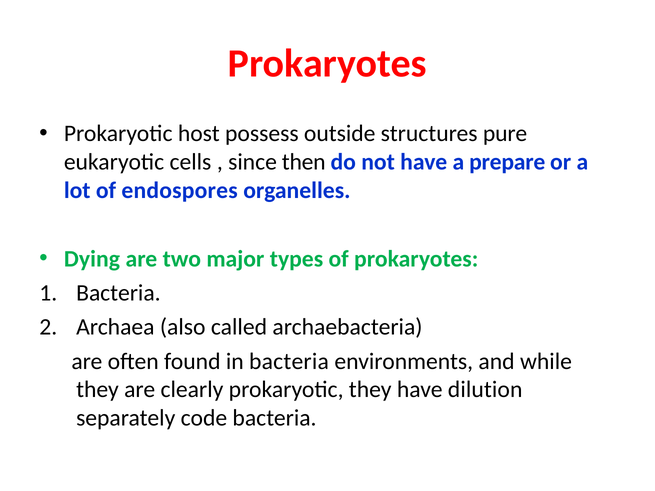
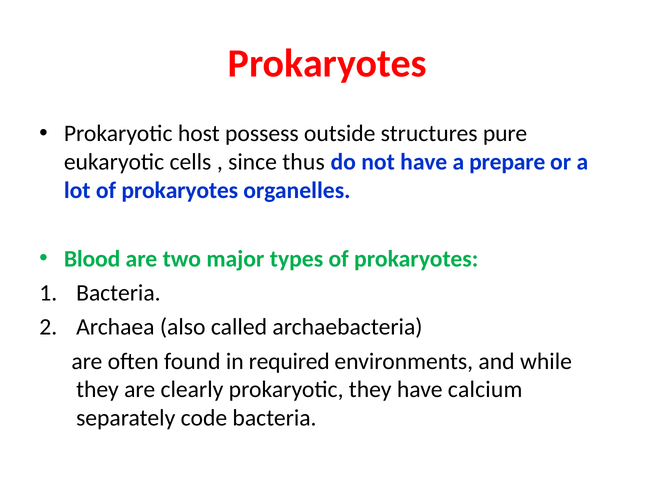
then: then -> thus
lot of endospores: endospores -> prokaryotes
Dying: Dying -> Blood
in bacteria: bacteria -> required
dilution: dilution -> calcium
